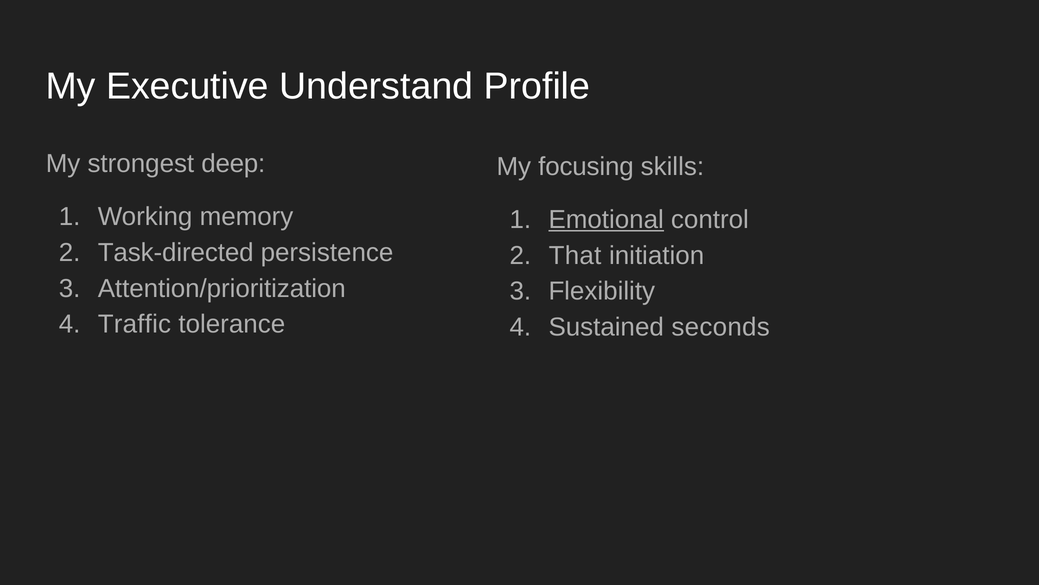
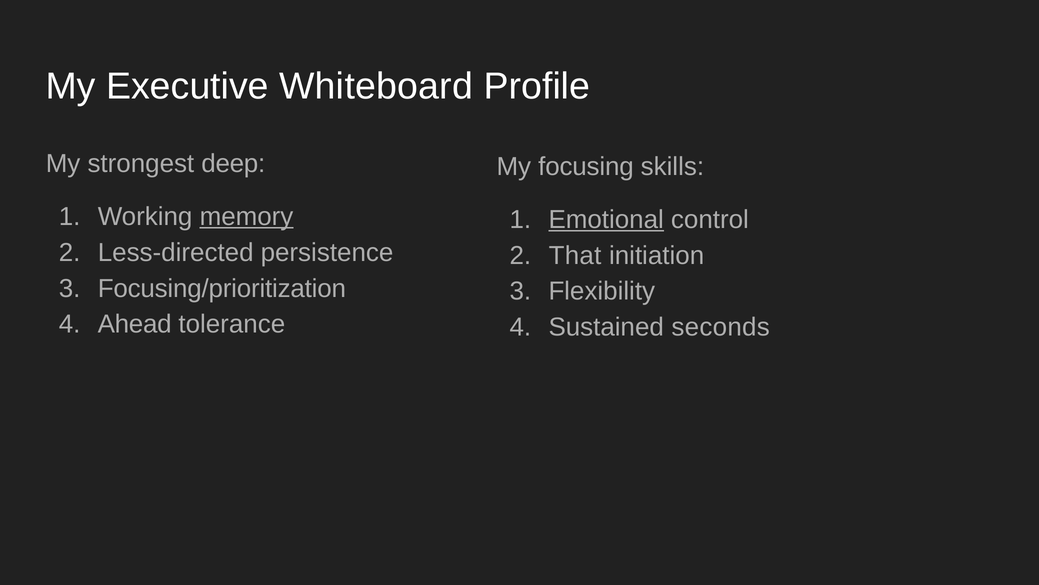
Understand: Understand -> Whiteboard
memory underline: none -> present
Task-directed: Task-directed -> Less-directed
Attention/prioritization: Attention/prioritization -> Focusing/prioritization
Traffic: Traffic -> Ahead
